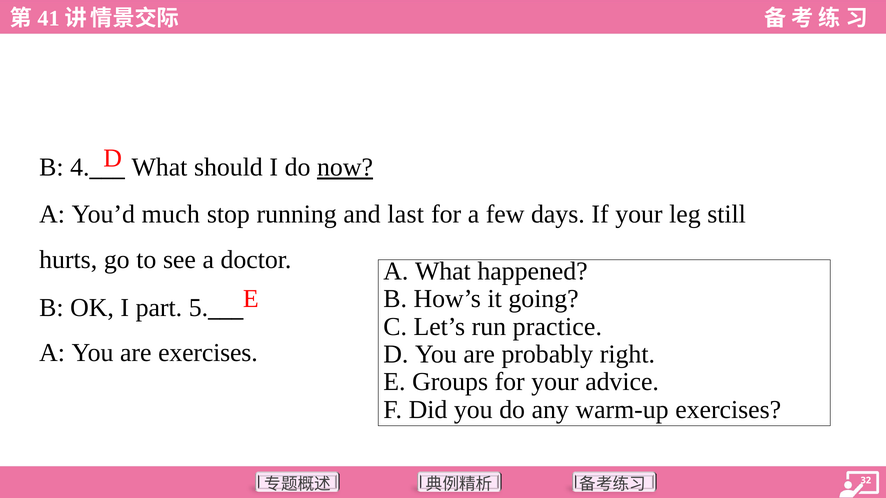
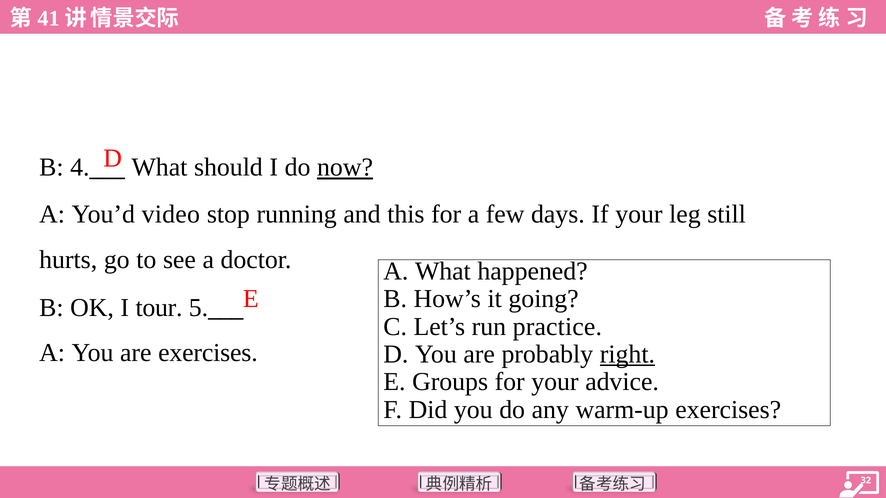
much: much -> video
last: last -> this
part: part -> tour
right underline: none -> present
